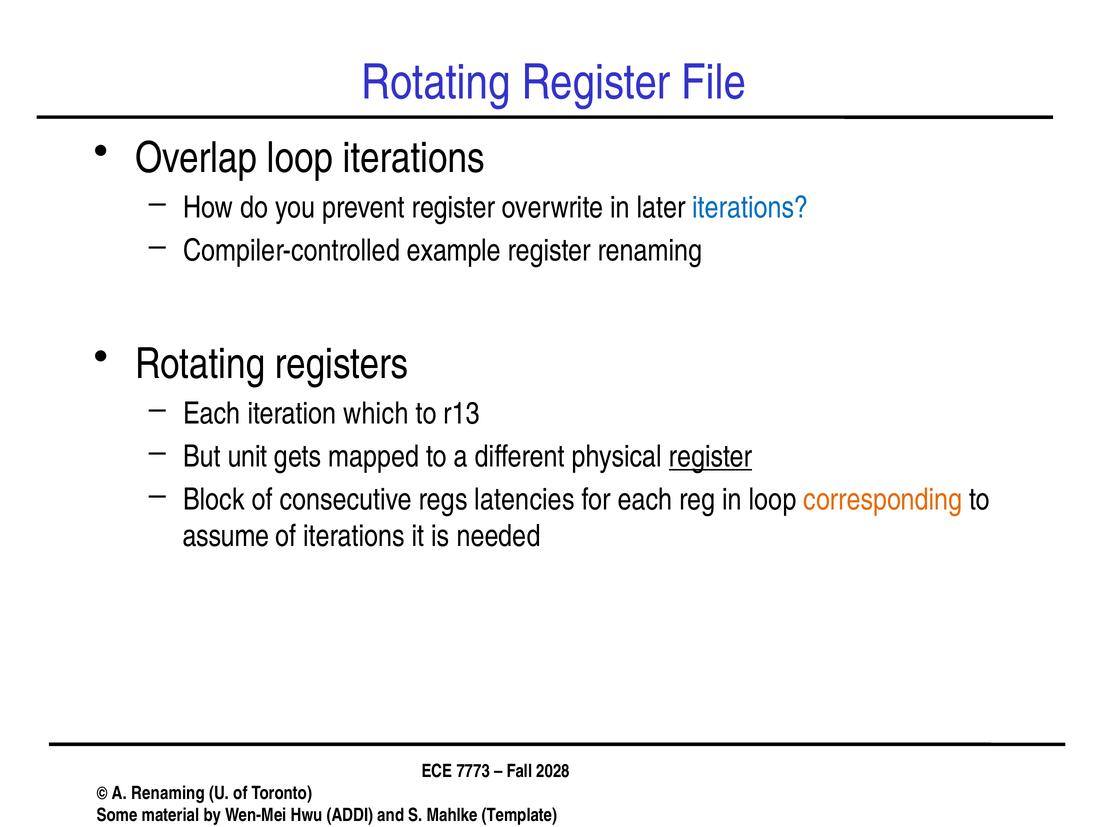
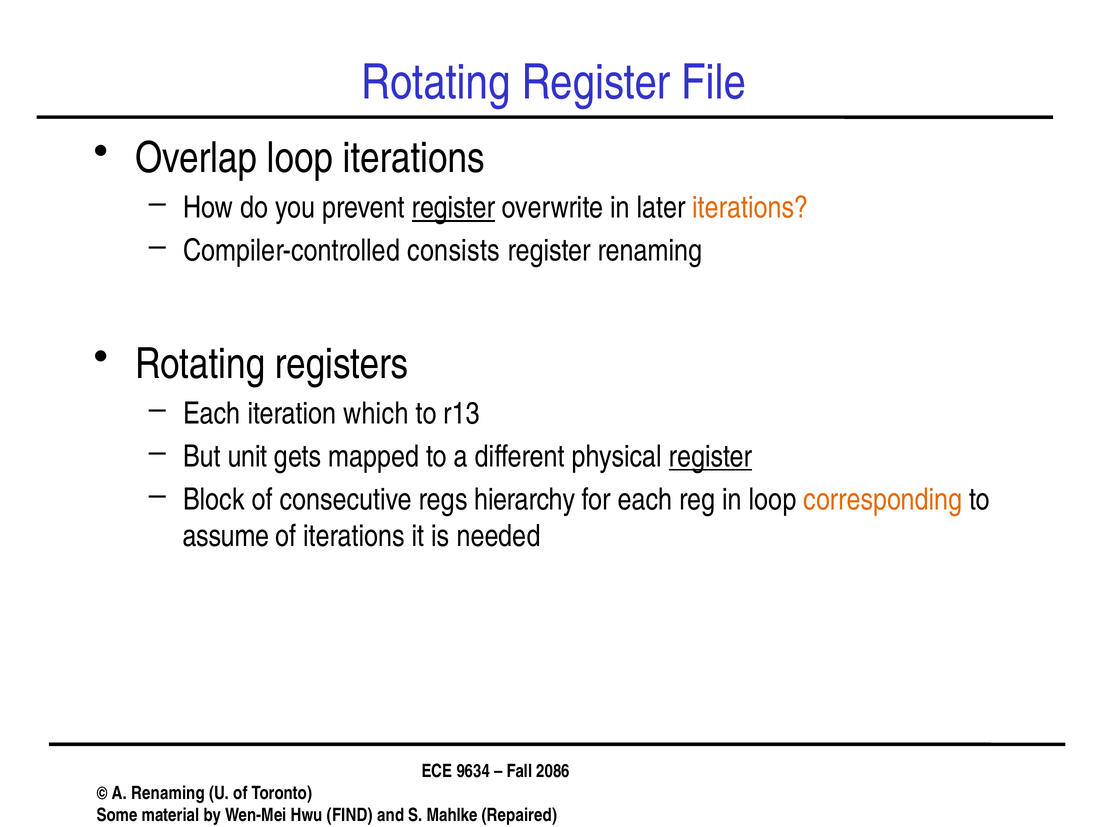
register at (453, 208) underline: none -> present
iterations at (750, 208) colour: blue -> orange
example: example -> consists
latencies: latencies -> hierarchy
7773: 7773 -> 9634
2028: 2028 -> 2086
ADDI: ADDI -> FIND
Template: Template -> Repaired
